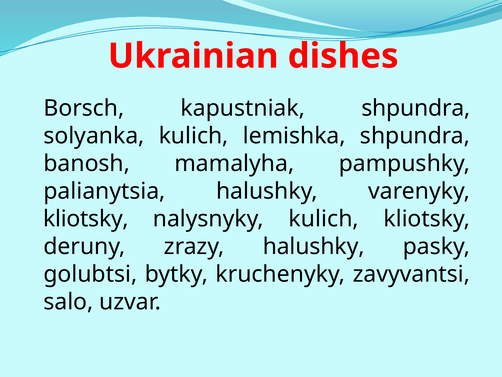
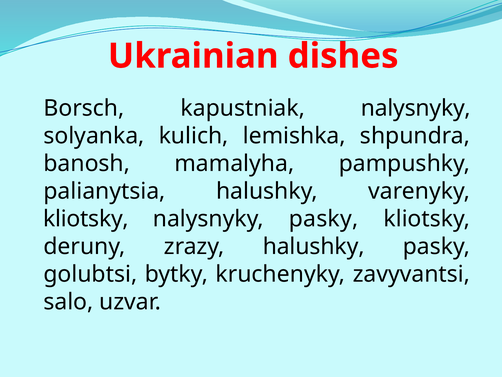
kapustniak shpundra: shpundra -> nalysnyky
nalysnyky kulich: kulich -> pasky
